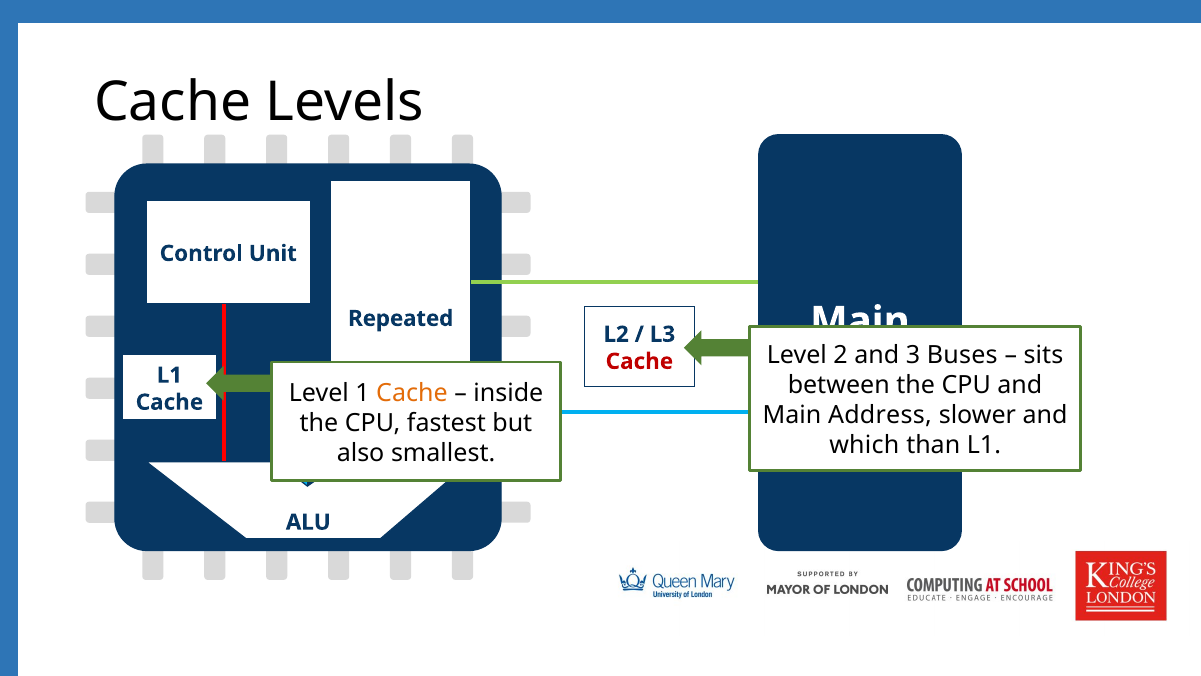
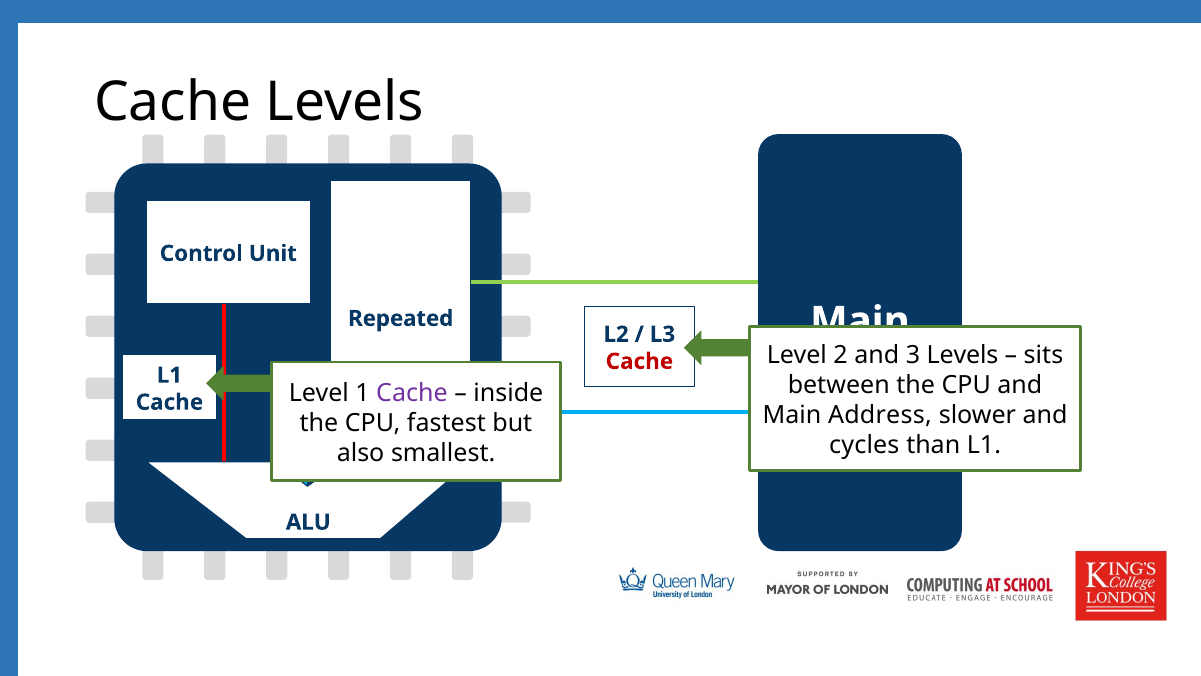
Buses at (962, 355): Buses -> Levels
Cache at (412, 393) colour: orange -> purple
which: which -> cycles
